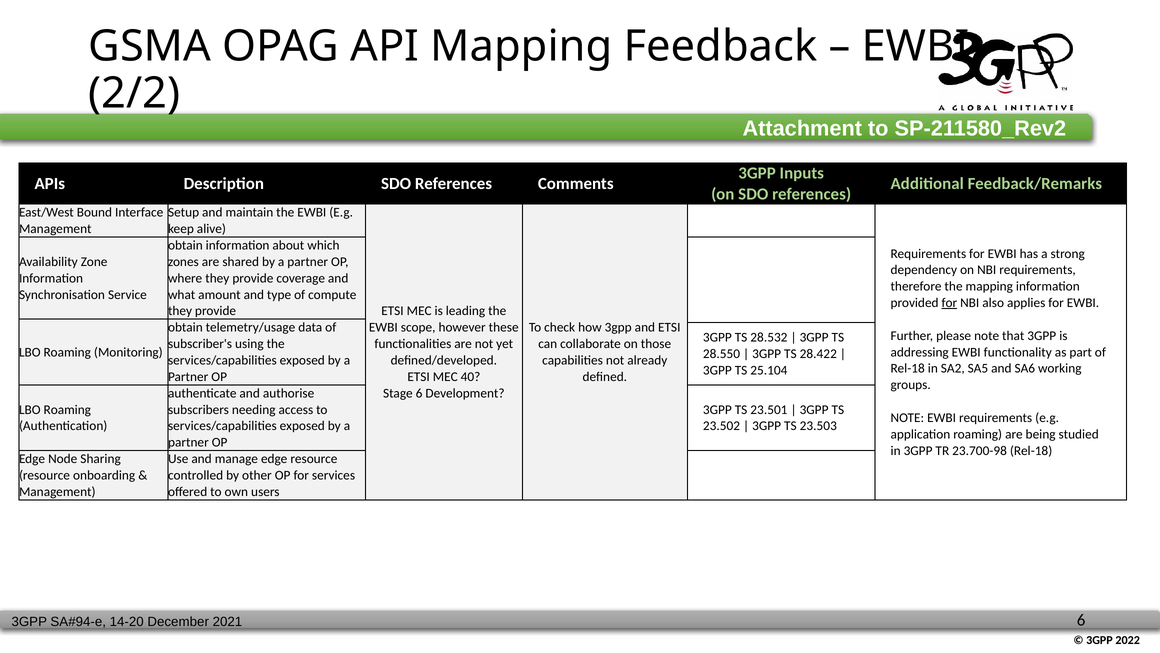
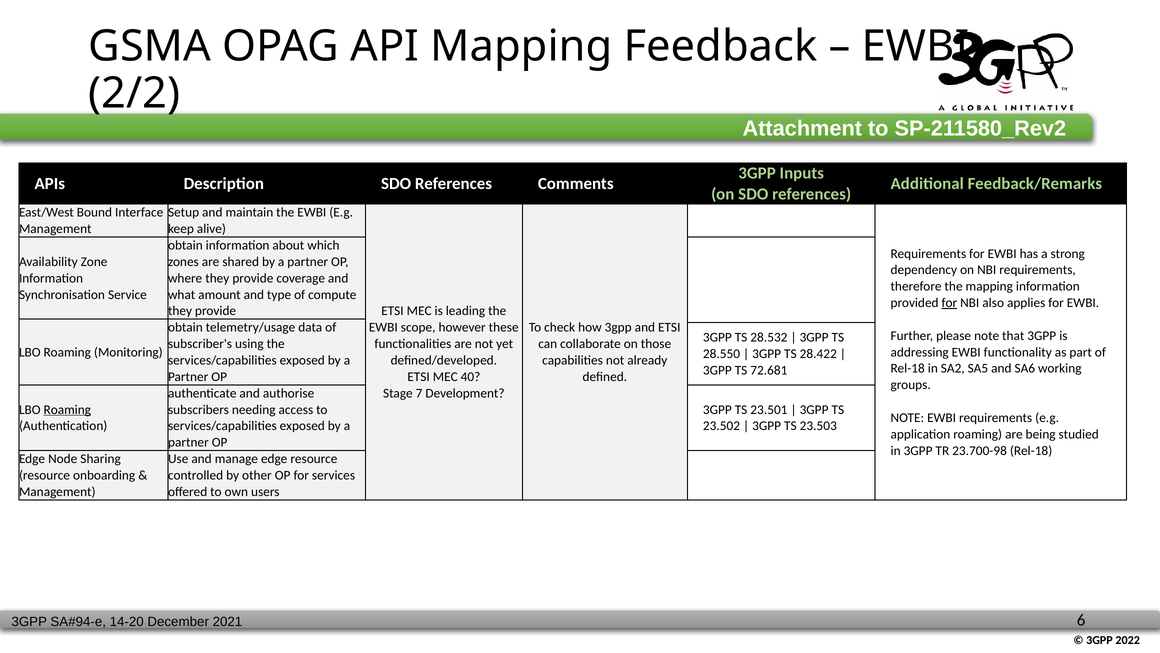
25.104: 25.104 -> 72.681
Stage 6: 6 -> 7
Roaming at (67, 409) underline: none -> present
